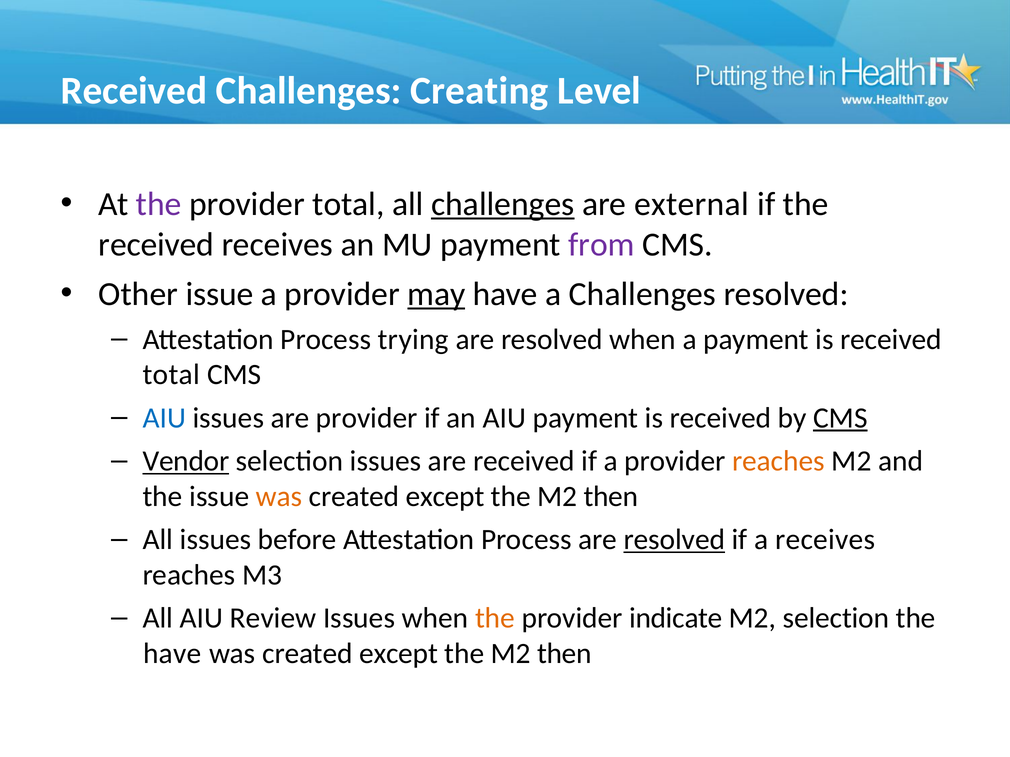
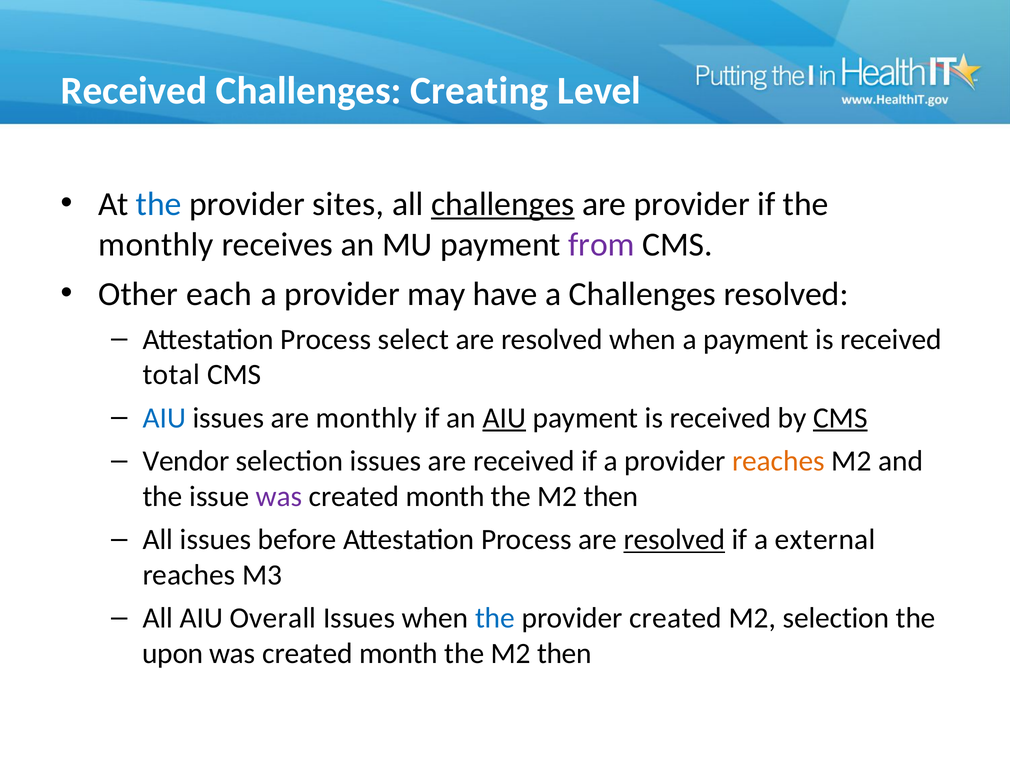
the at (159, 204) colour: purple -> blue
provider total: total -> sites
are external: external -> provider
received at (156, 245): received -> monthly
Other issue: issue -> each
may underline: present -> none
trying: trying -> select
are provider: provider -> monthly
AIU at (504, 418) underline: none -> present
Vendor underline: present -> none
was at (279, 497) colour: orange -> purple
except at (445, 497): except -> month
a receives: receives -> external
Review: Review -> Overall
the at (495, 619) colour: orange -> blue
provider indicate: indicate -> created
have at (172, 654): have -> upon
except at (399, 654): except -> month
